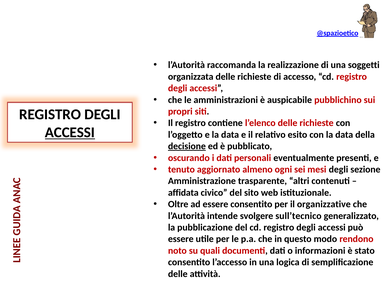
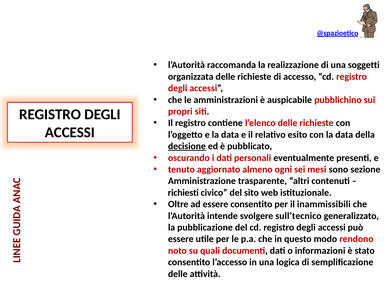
ACCESSI at (70, 132) underline: present -> none
mesi degli: degli -> sono
affidata: affidata -> richiesti
organizzative: organizzative -> inammissibili
